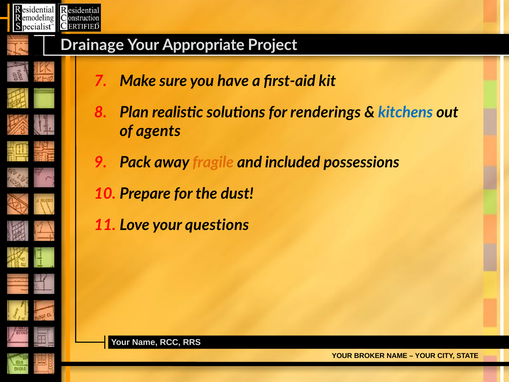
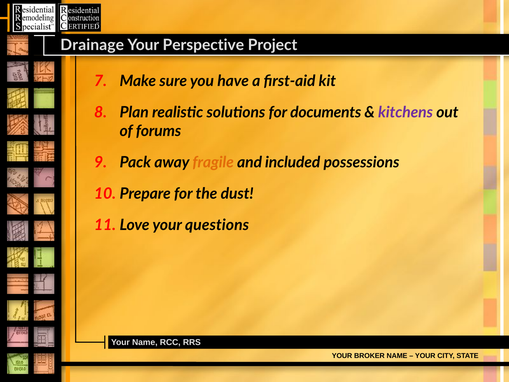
Appropriate: Appropriate -> Perspective
renderings: renderings -> documents
kitchens colour: blue -> purple
agents: agents -> forums
